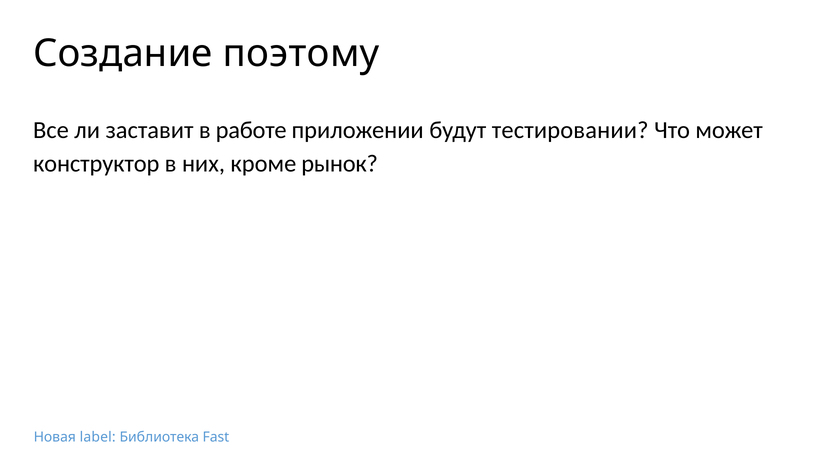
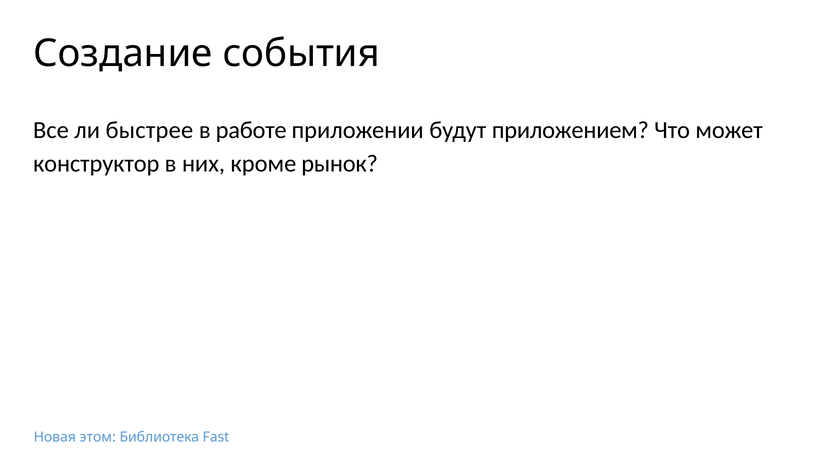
поэтому: поэтому -> события
заставит: заставит -> быстрее
тестировании: тестировании -> приложением
label: label -> этом
